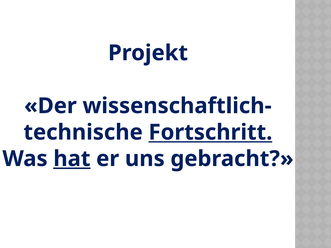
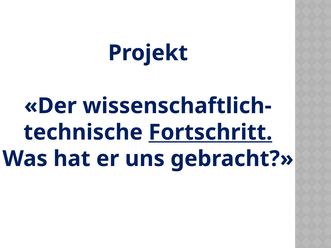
hat underline: present -> none
